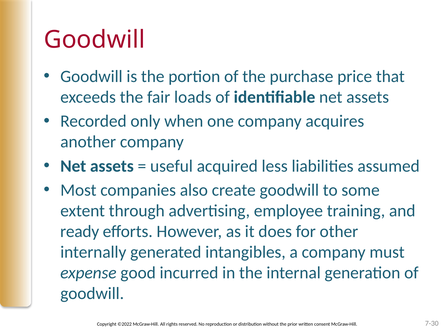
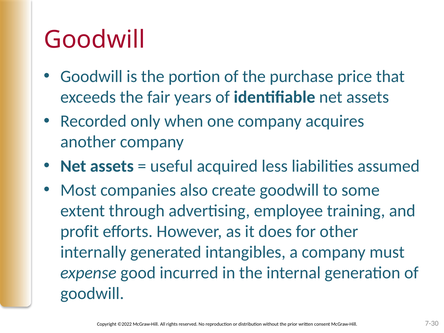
loads: loads -> years
ready: ready -> profit
